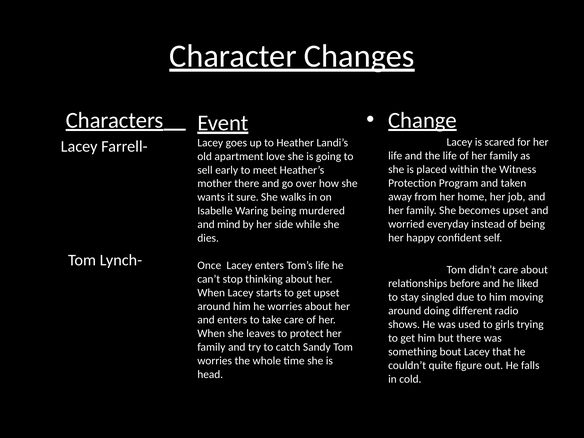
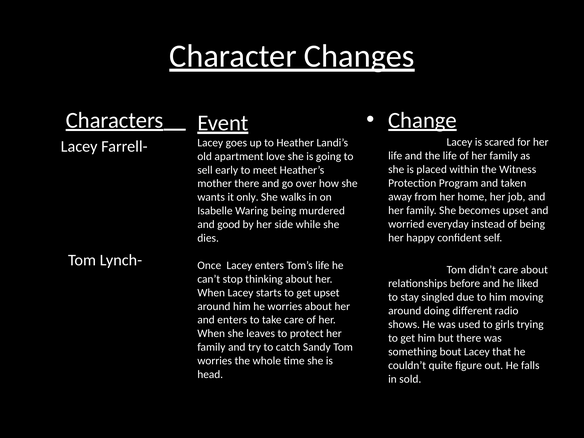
sure: sure -> only
mind: mind -> good
cold: cold -> sold
